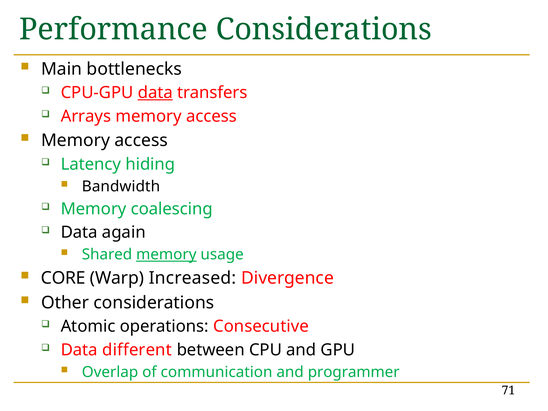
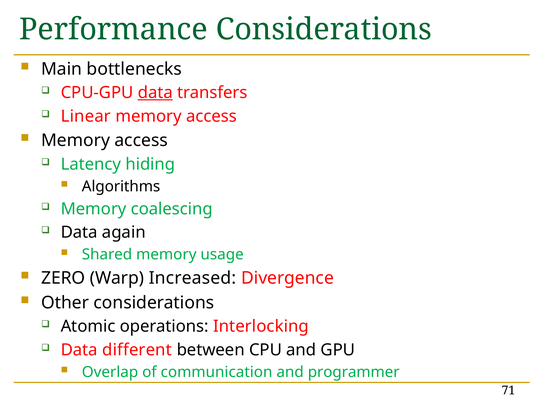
Arrays: Arrays -> Linear
Bandwidth: Bandwidth -> Algorithms
memory at (166, 255) underline: present -> none
CORE: CORE -> ZERO
Consecutive: Consecutive -> Interlocking
